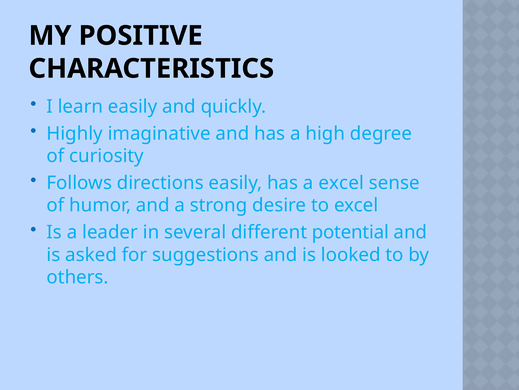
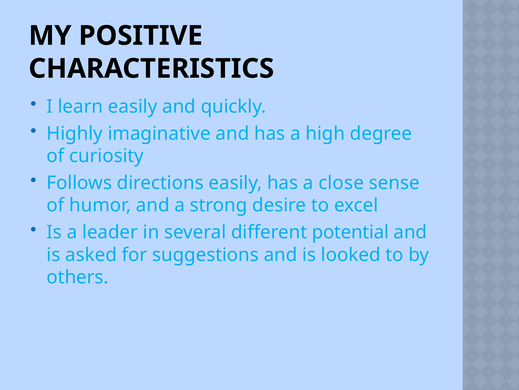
a excel: excel -> close
